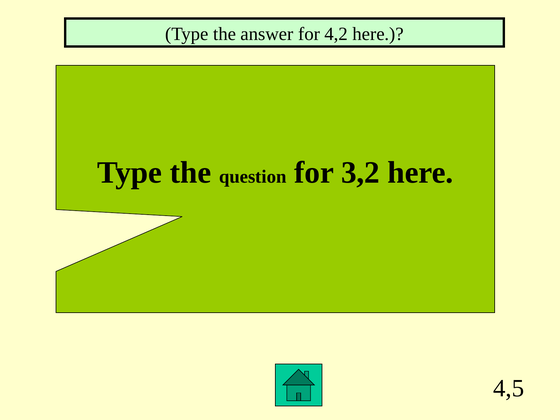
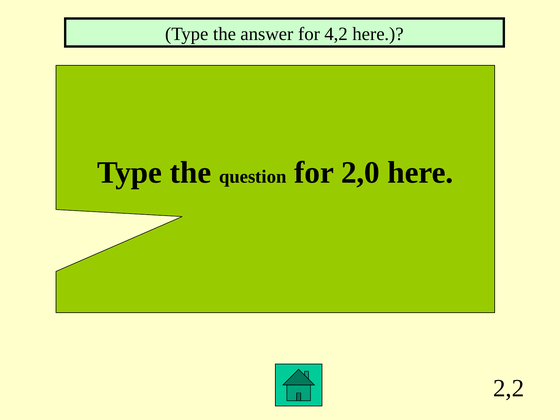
3,2: 3,2 -> 2,0
4,5: 4,5 -> 2,2
